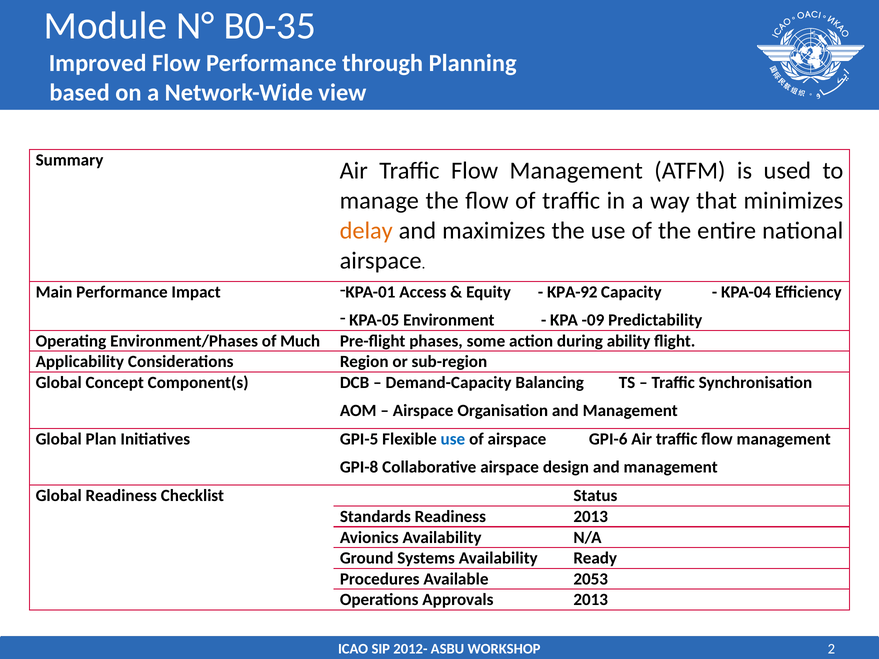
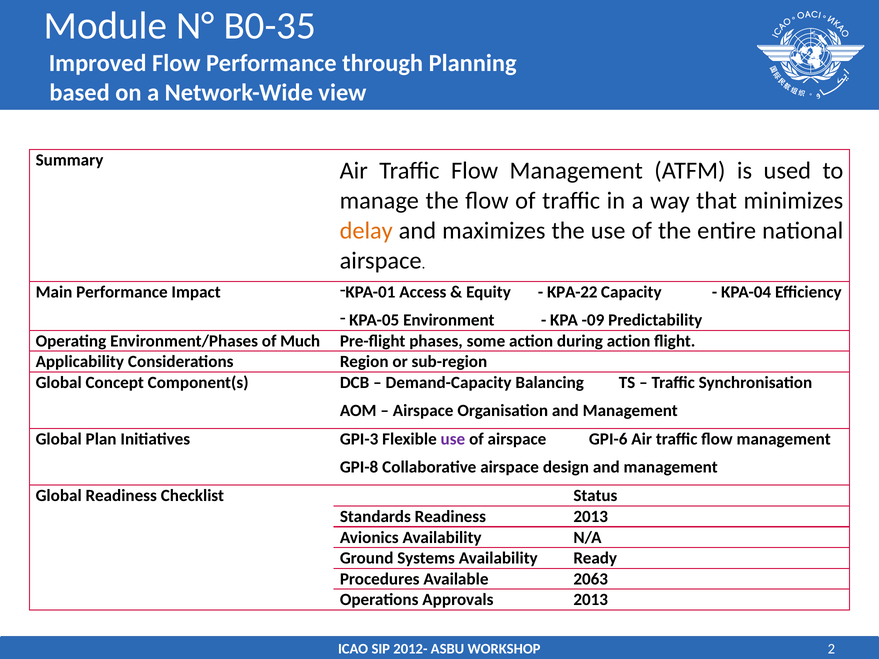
KPA-92: KPA-92 -> KPA-22
during ability: ability -> action
GPI-5: GPI-5 -> GPI-3
use at (453, 439) colour: blue -> purple
2053: 2053 -> 2063
